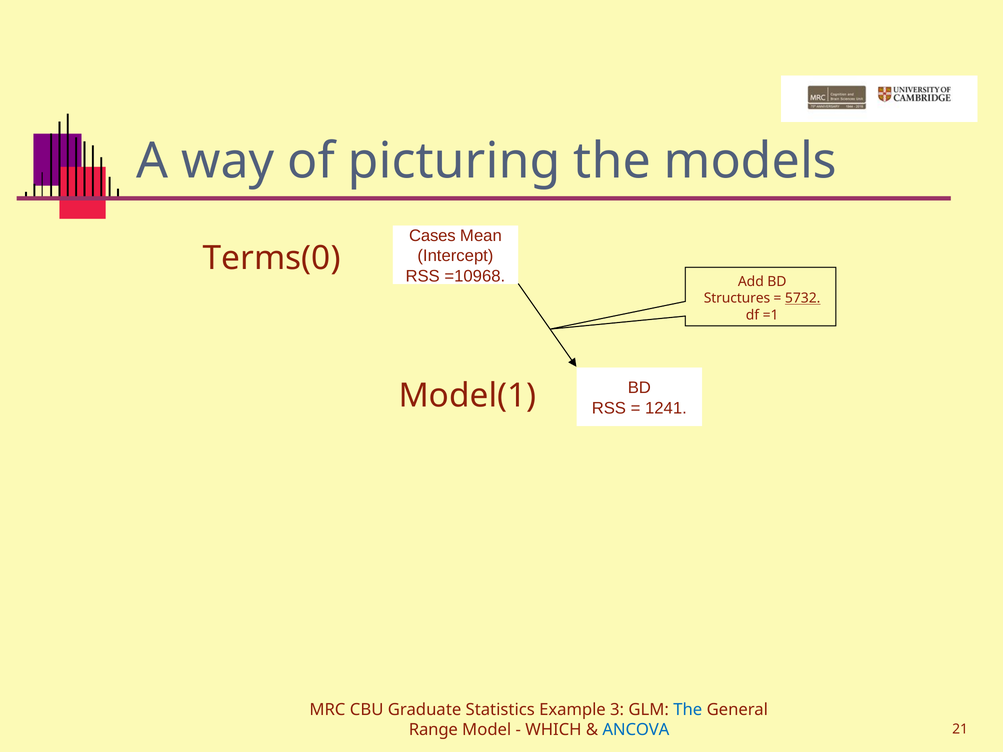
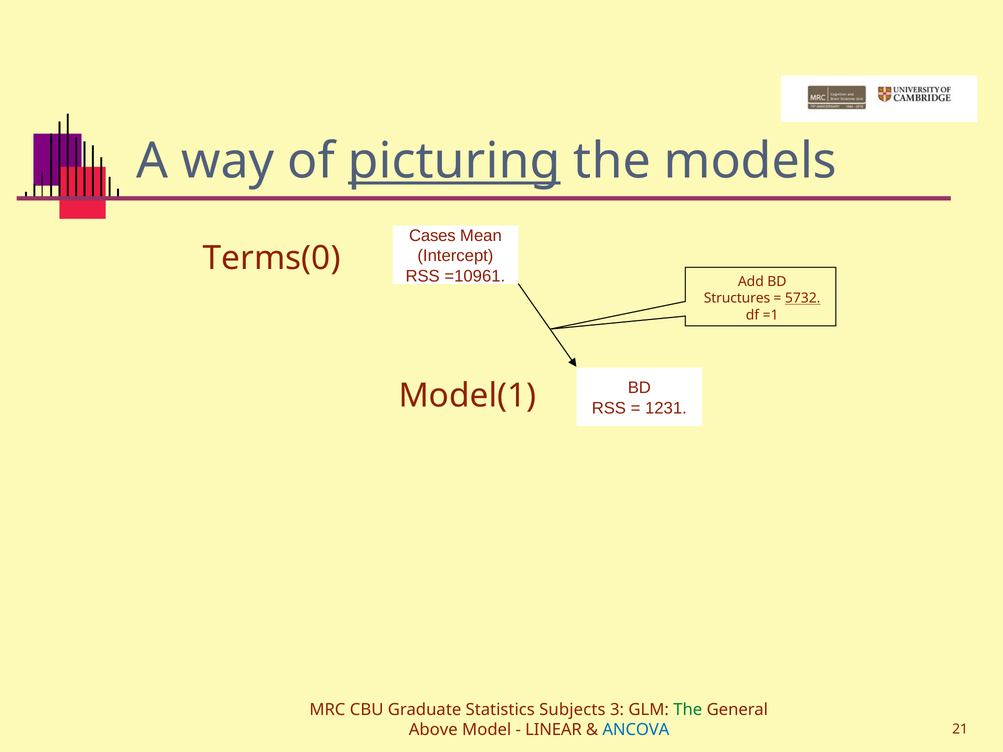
picturing underline: none -> present
=10968: =10968 -> =10961
1241: 1241 -> 1231
Example: Example -> Subjects
The at (688, 710) colour: blue -> green
Range: Range -> Above
WHICH: WHICH -> LINEAR
